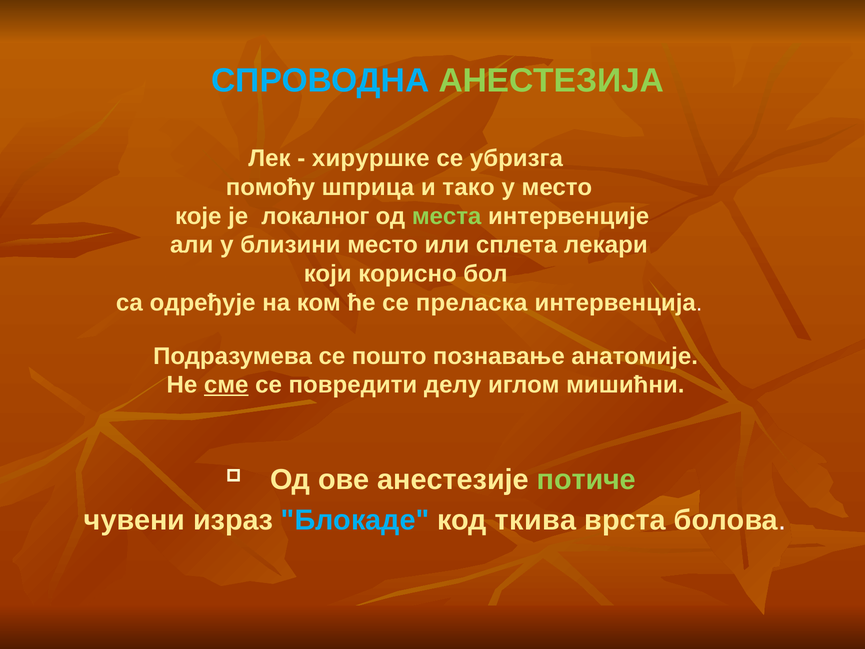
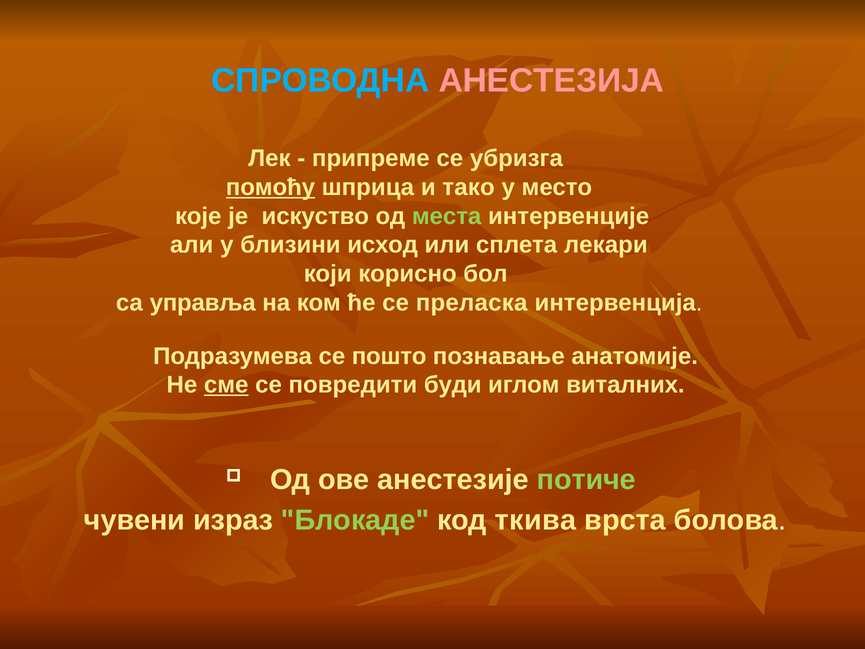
АНЕСТЕЗИЈА colour: light green -> pink
хируршке: хируршке -> припреме
помоћу underline: none -> present
локалнoг: локалнoг -> искуство
близини место: место -> исход
одређује: одређује -> управља
делу: делу -> буди
мишићни: мишићни -> виталних
Блокаде colour: light blue -> light green
